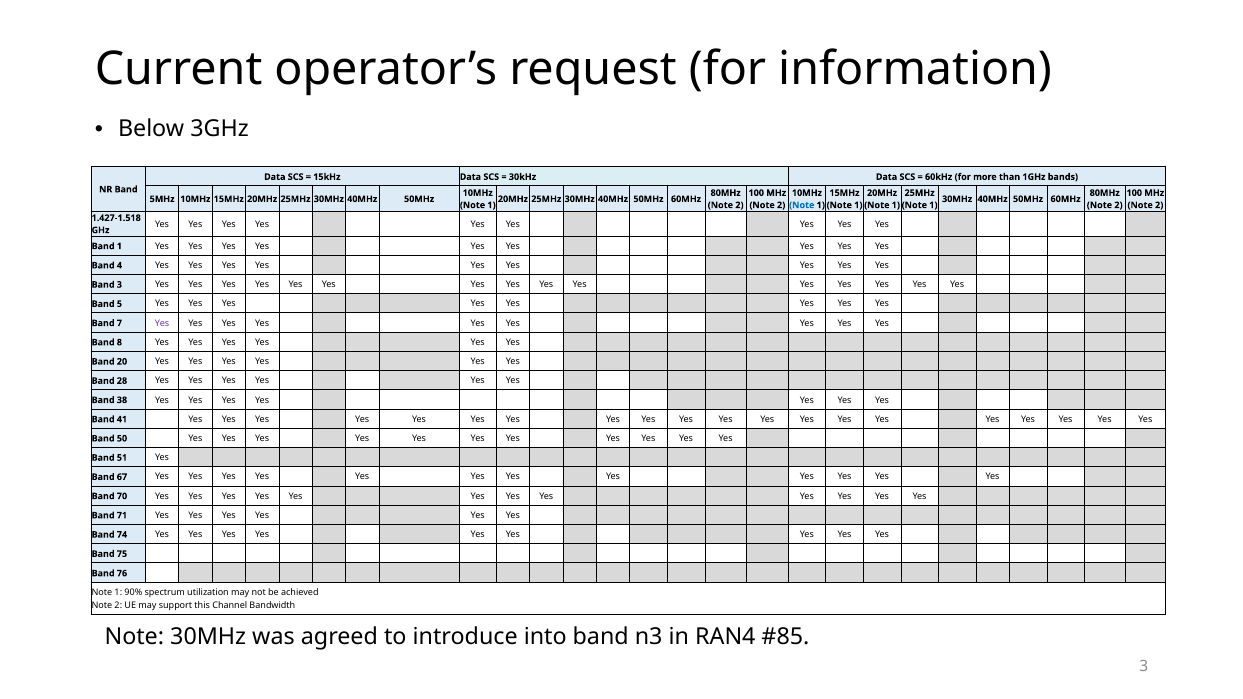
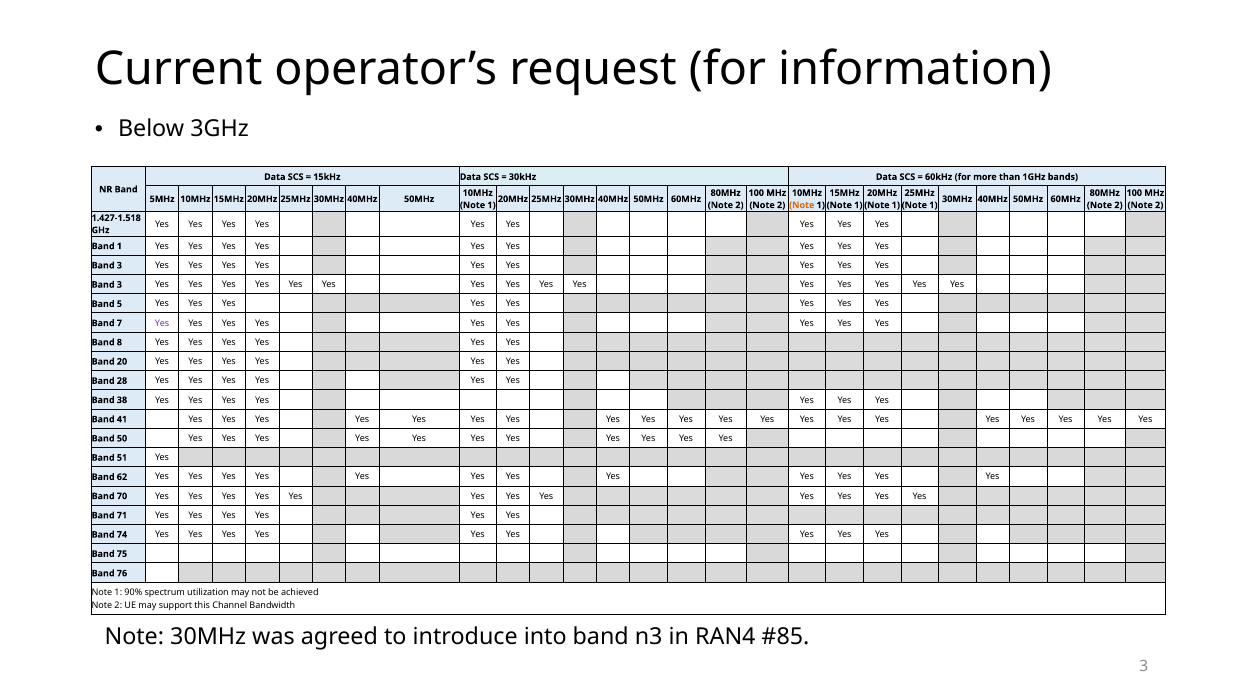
Note at (802, 205) colour: blue -> orange
4 at (119, 266): 4 -> 3
67: 67 -> 62
